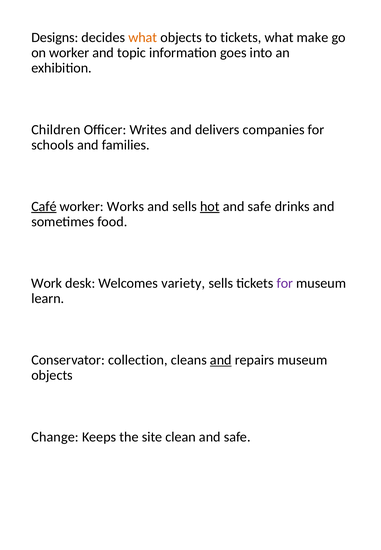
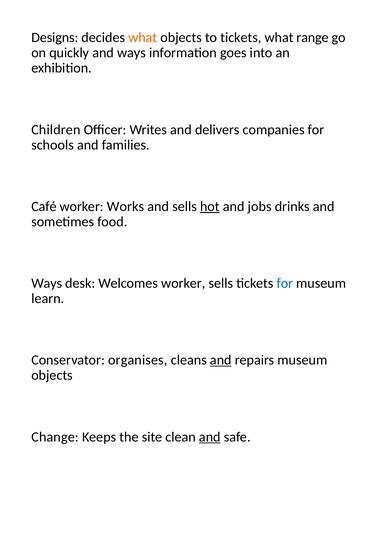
make: make -> range
on worker: worker -> quickly
and topic: topic -> ways
Café underline: present -> none
safe at (260, 207): safe -> jobs
Work at (47, 283): Work -> Ways
Welcomes variety: variety -> worker
for at (285, 283) colour: purple -> blue
collection: collection -> organises
and at (210, 437) underline: none -> present
